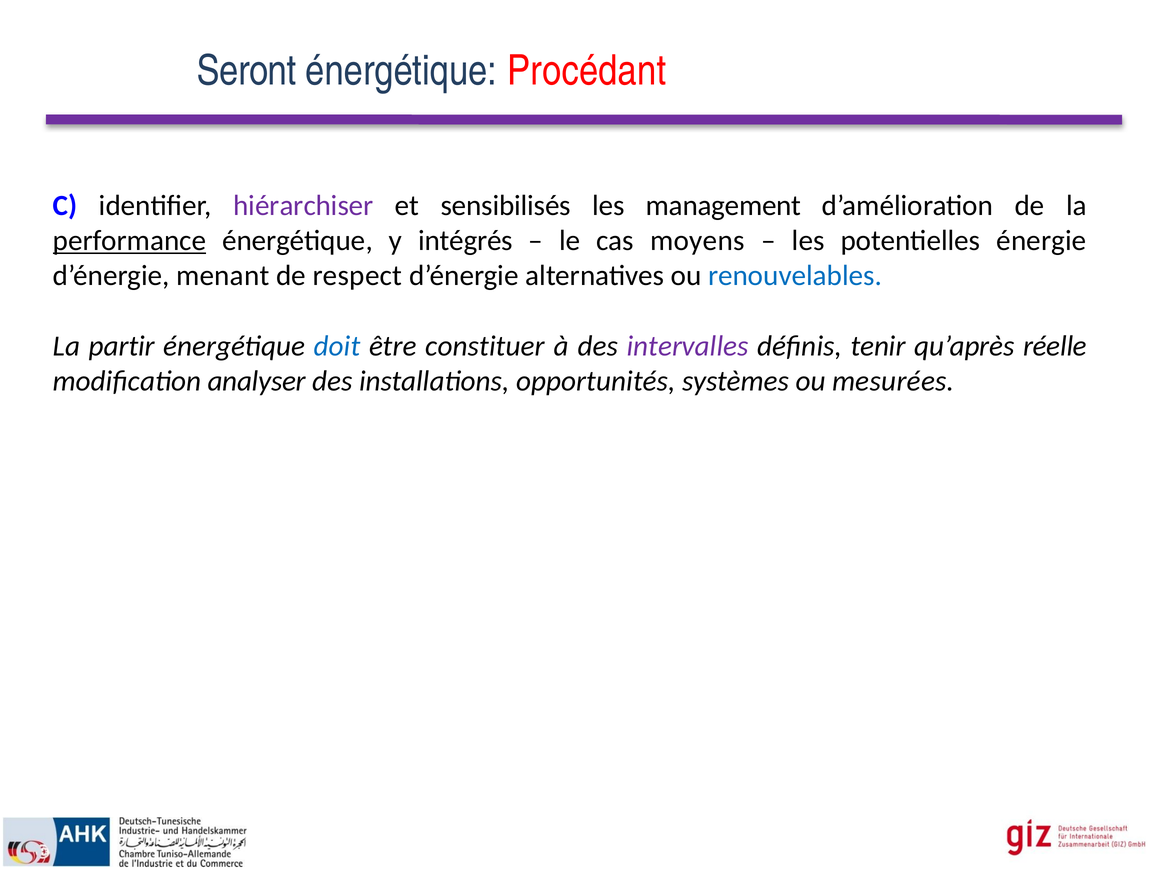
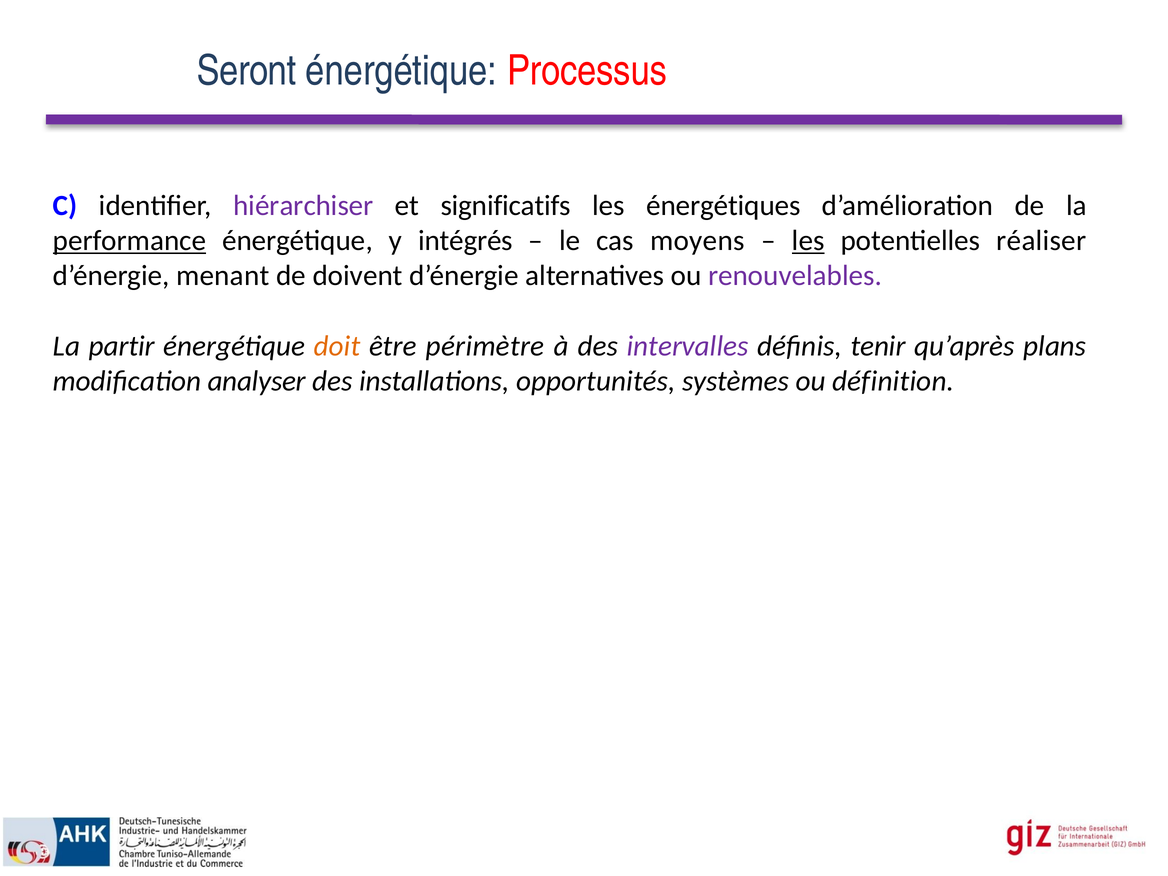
Procédant: Procédant -> Processus
sensibilisés: sensibilisés -> significatifs
management: management -> énergétiques
les at (808, 241) underline: none -> present
énergie: énergie -> réaliser
respect: respect -> doivent
renouvelables colour: blue -> purple
doit colour: blue -> orange
constituer: constituer -> périmètre
réelle: réelle -> plans
mesurées: mesurées -> définition
